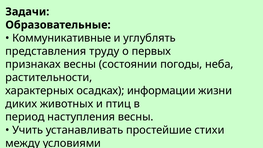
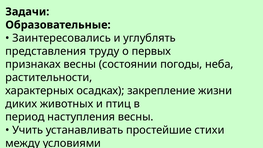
Коммуникативные: Коммуникативные -> Заинтересовались
информации: информации -> закрепление
